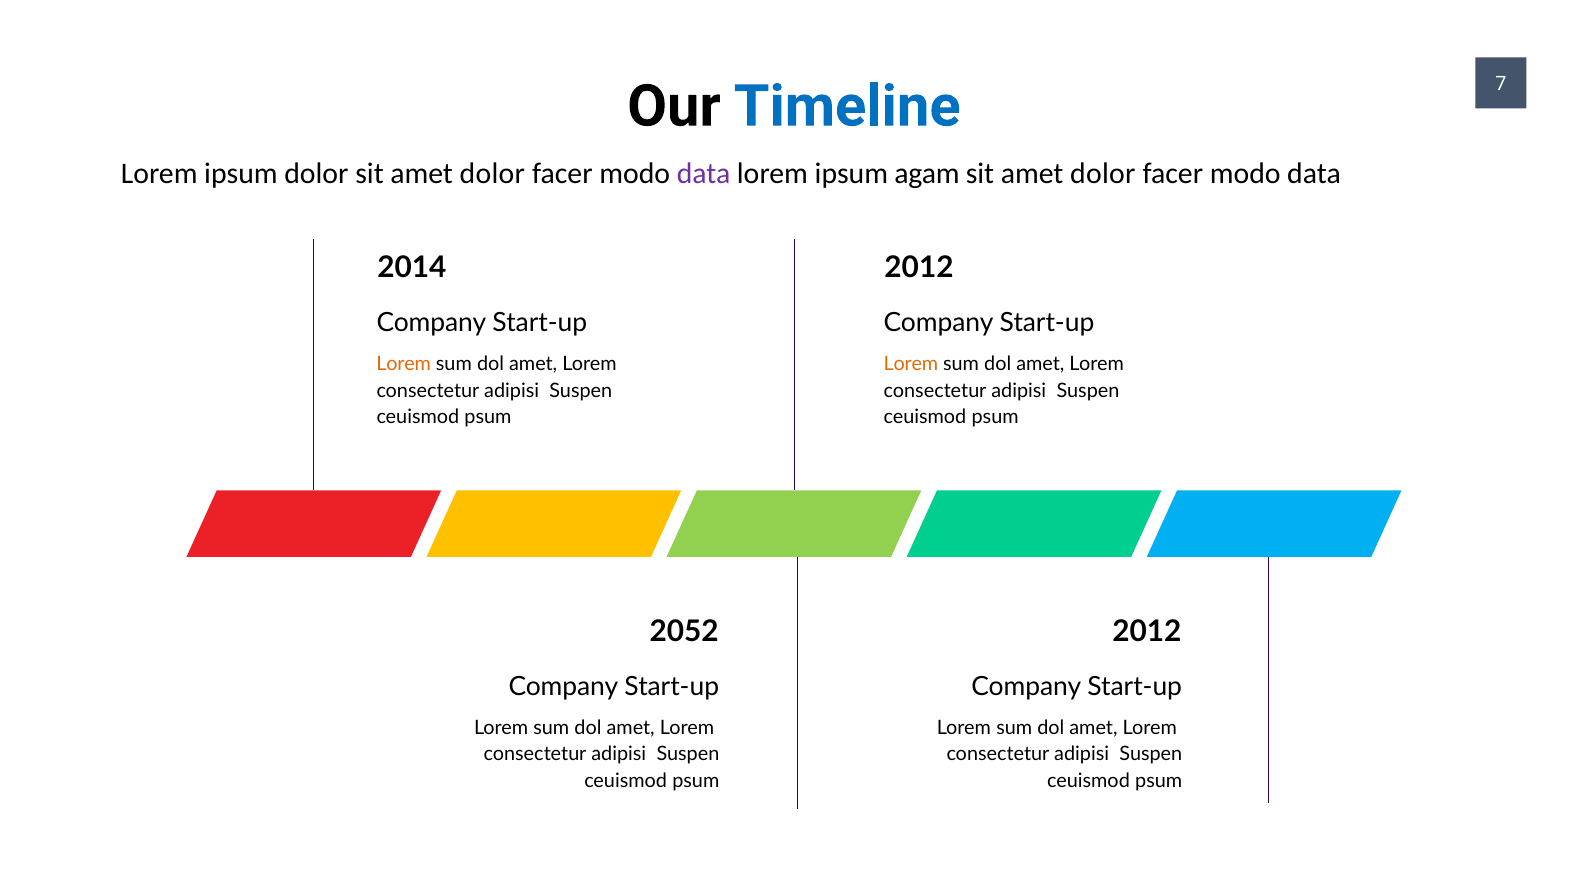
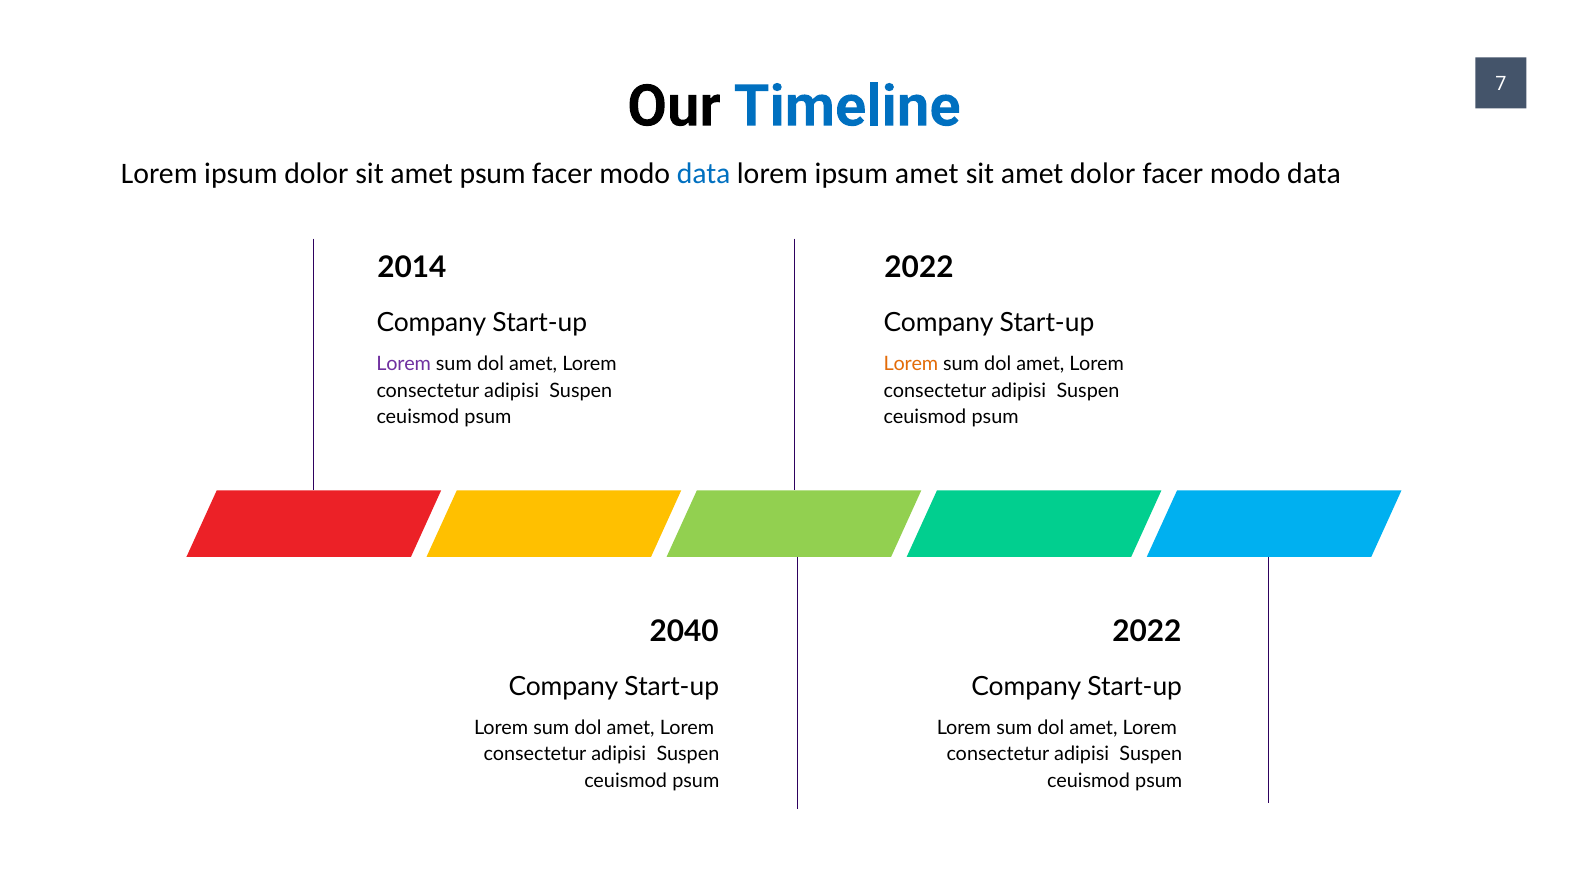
dolor sit amet dolor: dolor -> psum
data at (704, 174) colour: purple -> blue
ipsum agam: agam -> amet
2012 at (919, 268): 2012 -> 2022
Lorem at (404, 364) colour: orange -> purple
2052: 2052 -> 2040
2012 at (1147, 632): 2012 -> 2022
